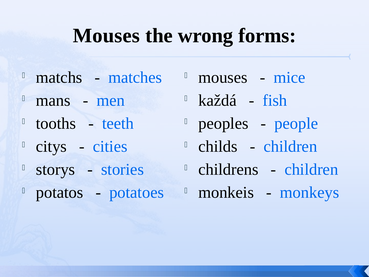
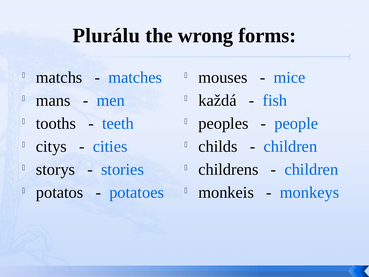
Mouses at (106, 36): Mouses -> Plurálu
